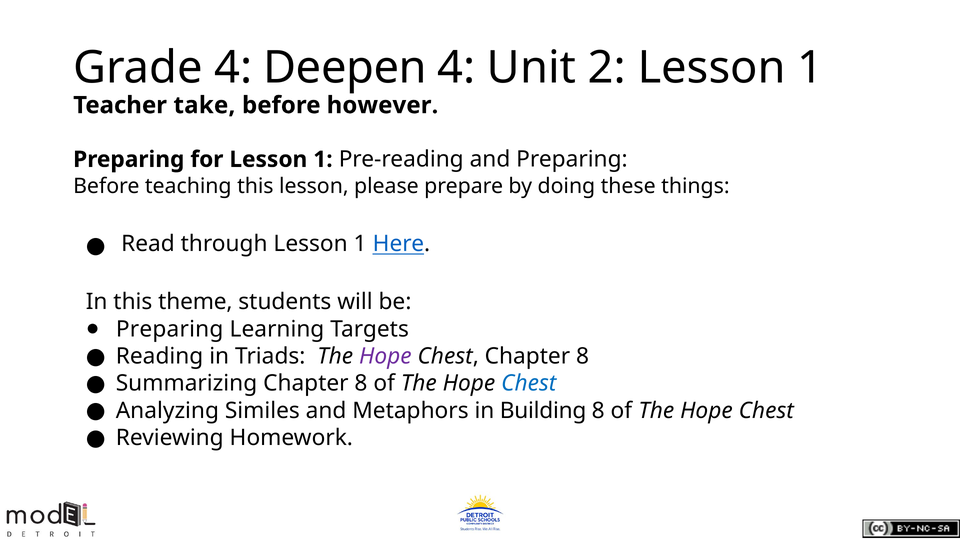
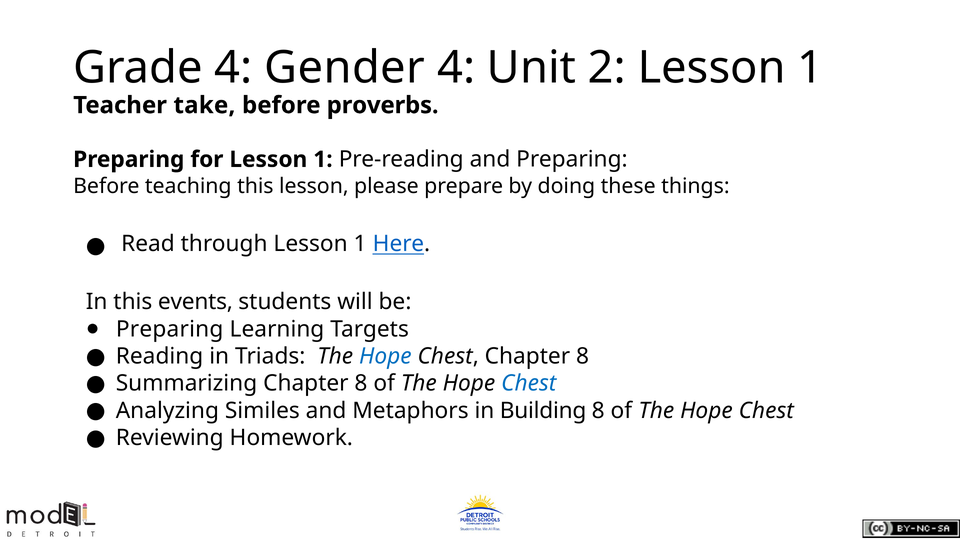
Deepen: Deepen -> Gender
however: however -> proverbs
theme: theme -> events
Hope at (385, 356) colour: purple -> blue
